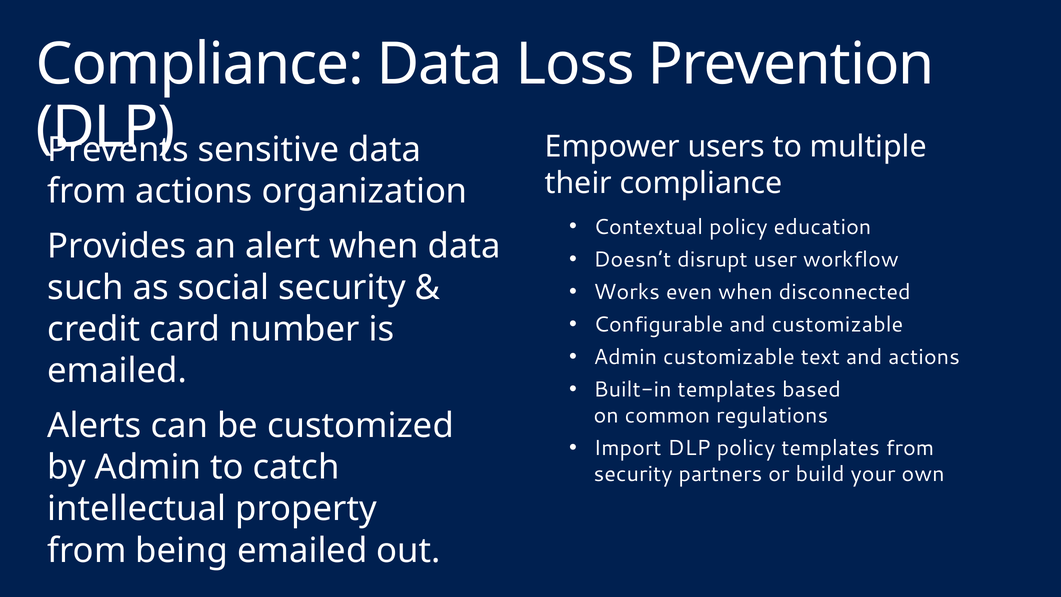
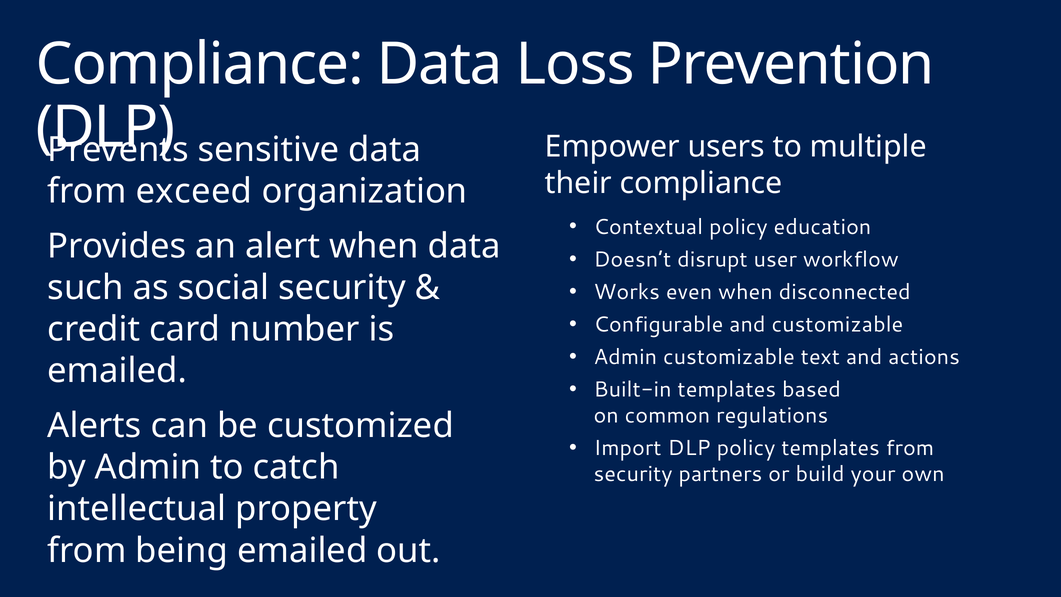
from actions: actions -> exceed
